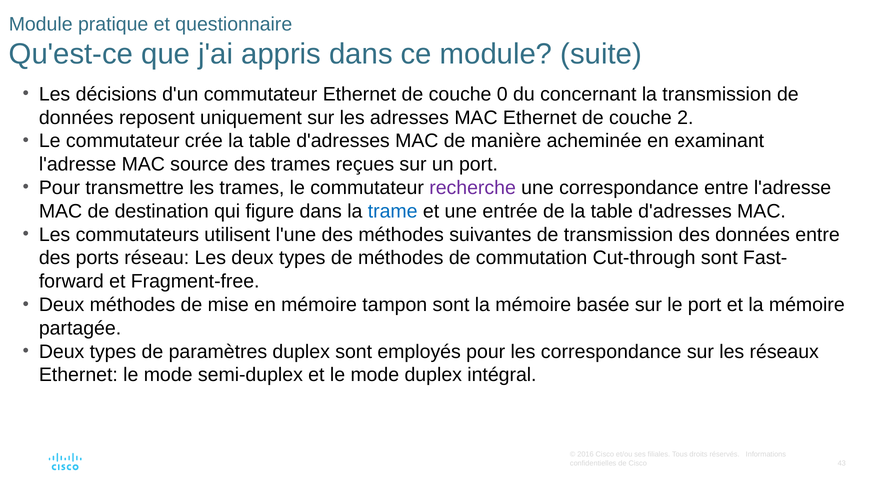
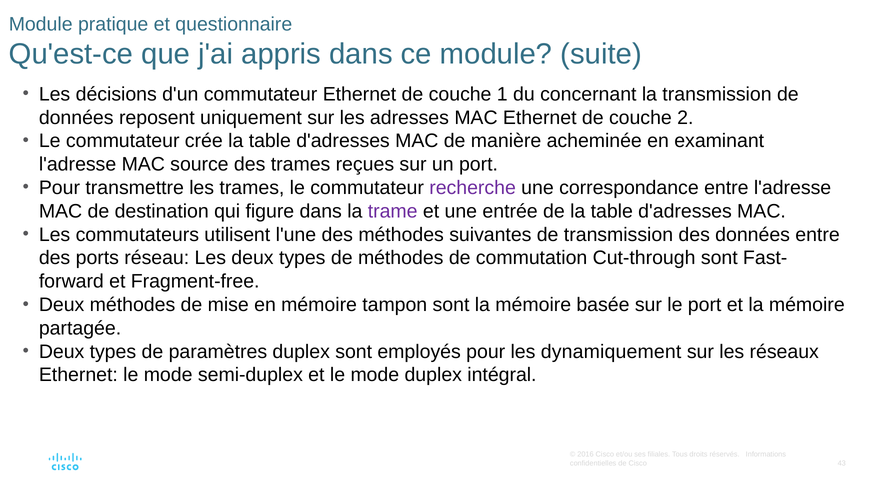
0: 0 -> 1
trame colour: blue -> purple
les correspondance: correspondance -> dynamiquement
